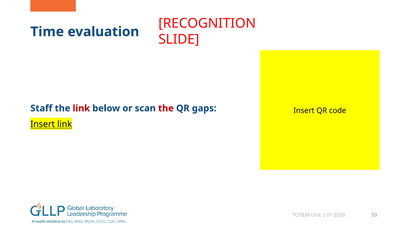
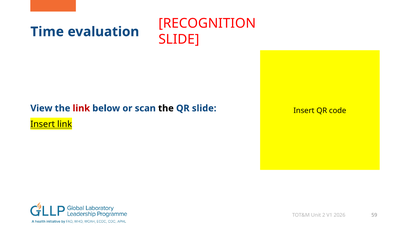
Staff: Staff -> View
the at (166, 108) colour: red -> black
QR gaps: gaps -> slide
